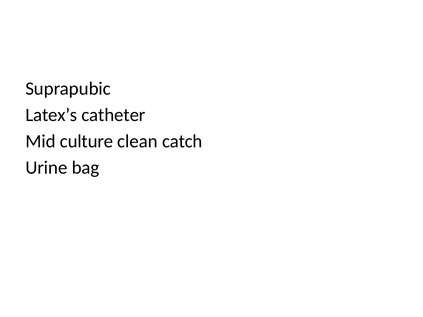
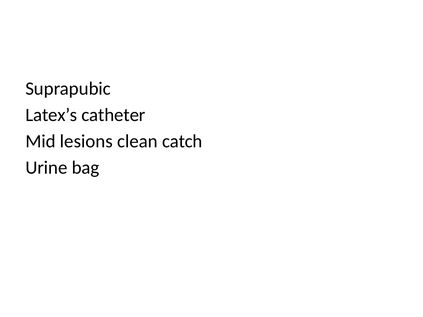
culture: culture -> lesions
